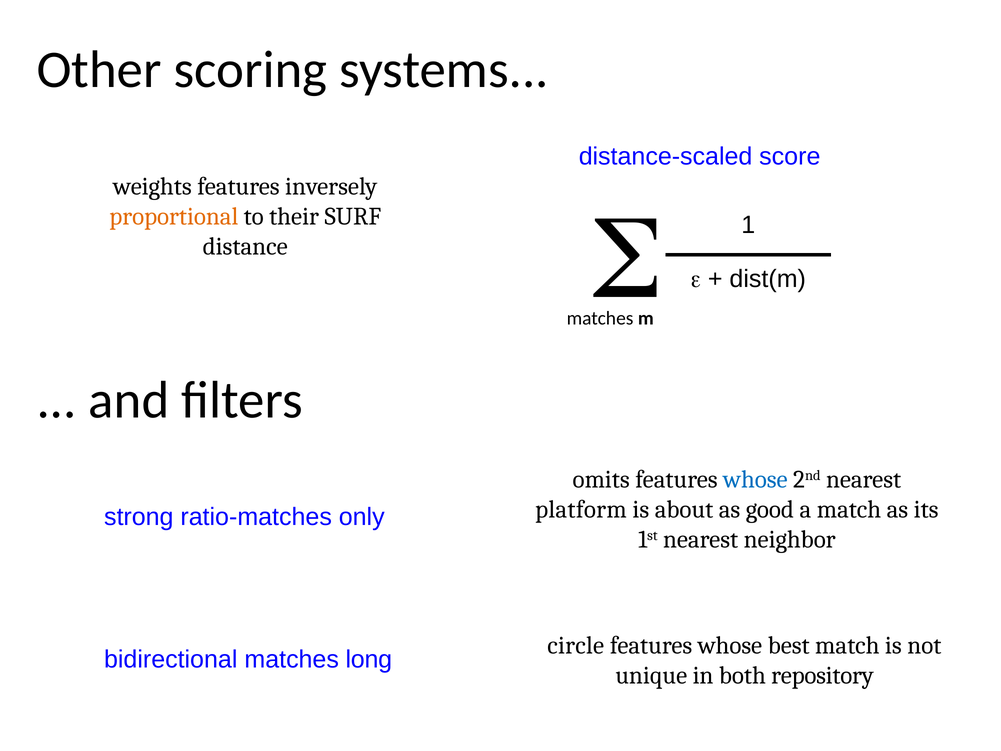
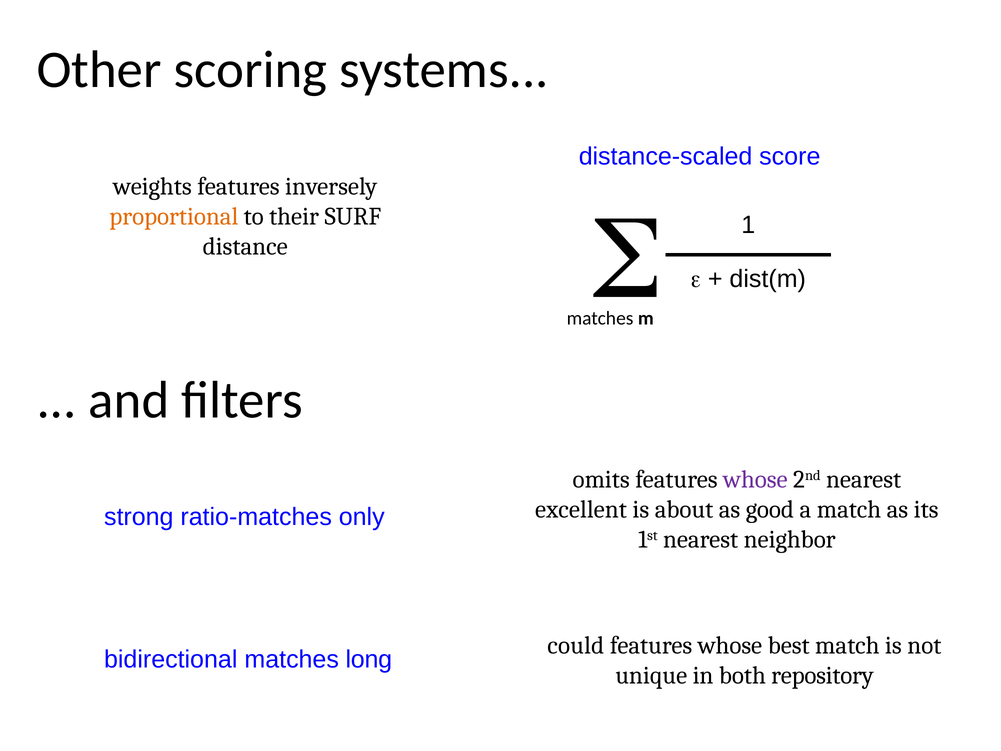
whose at (755, 479) colour: blue -> purple
platform: platform -> excellent
circle: circle -> could
